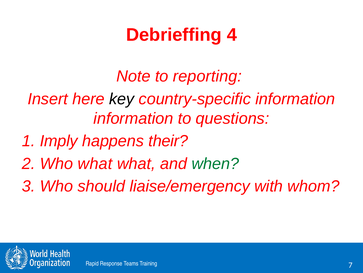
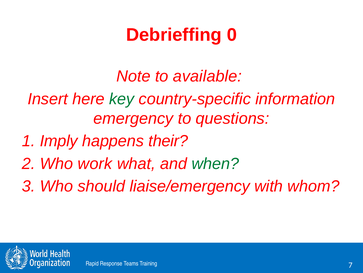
4: 4 -> 0
reporting: reporting -> available
key colour: black -> green
information at (133, 118): information -> emergency
Who what: what -> work
